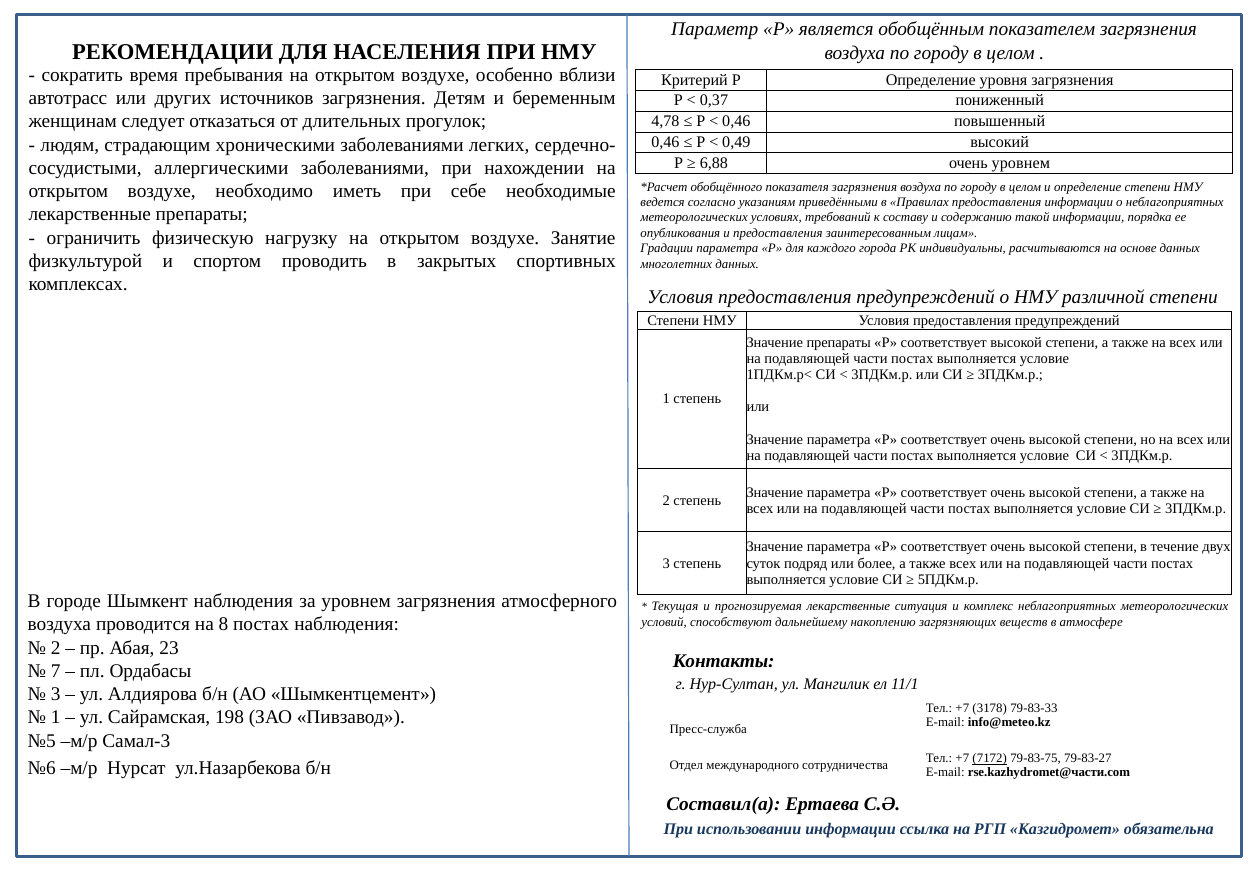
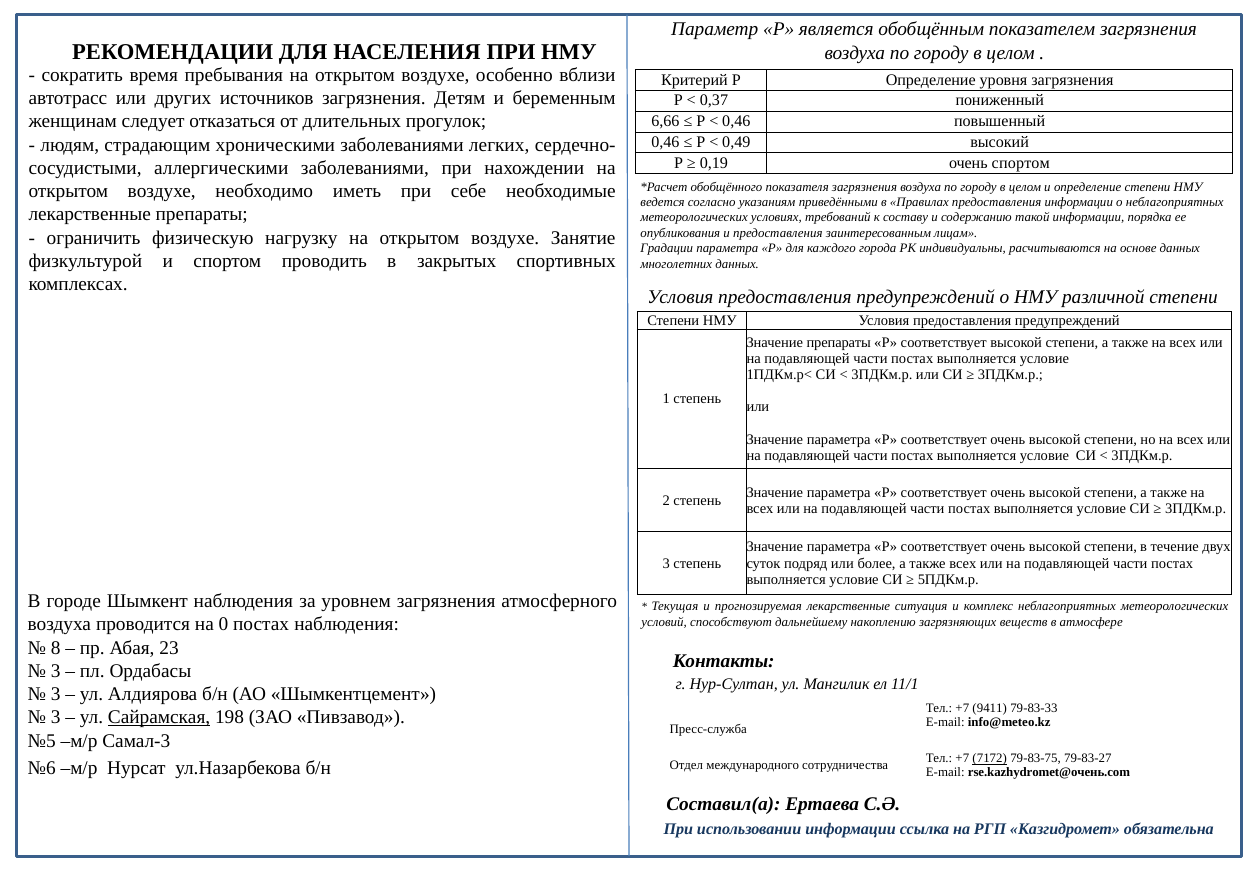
4,78: 4,78 -> 6,66
6,88: 6,88 -> 0,19
очень уровнем: уровнем -> спортом
8: 8 -> 0
2 at (56, 648): 2 -> 8
7 at (56, 671): 7 -> 3
3178: 3178 -> 9411
1 at (56, 717): 1 -> 3
Сайрамская underline: none -> present
rse.kazhydromet@части.com: rse.kazhydromet@части.com -> rse.kazhydromet@очень.com
